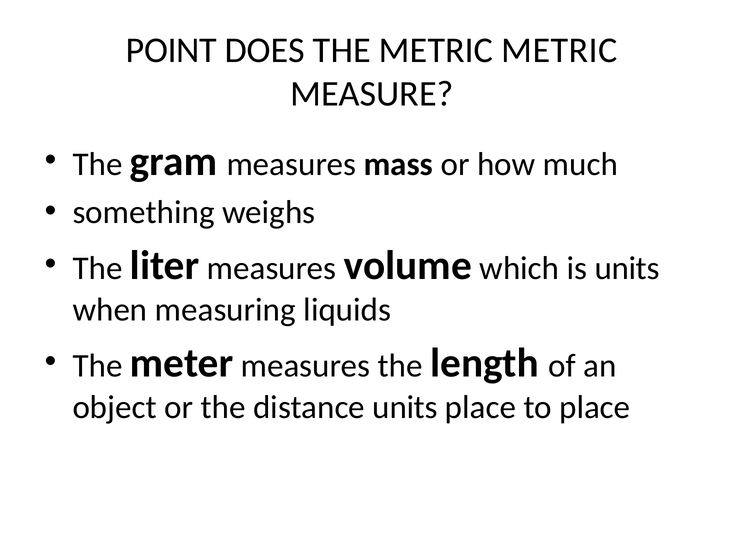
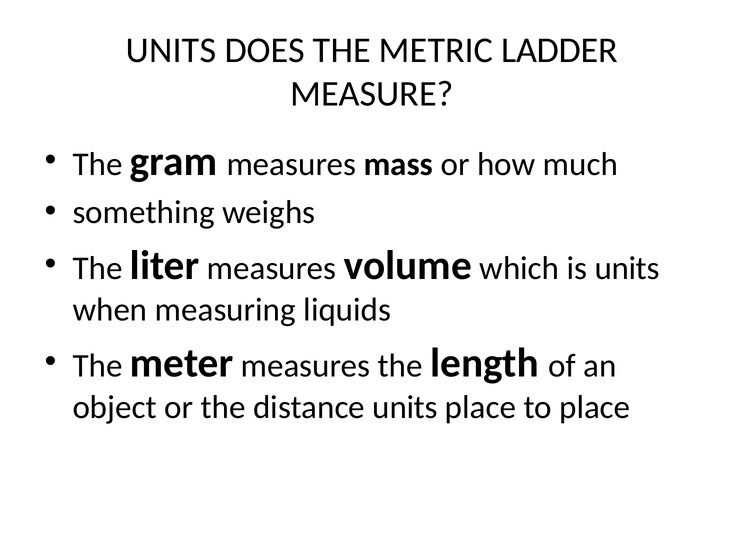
POINT at (171, 50): POINT -> UNITS
METRIC METRIC: METRIC -> LADDER
